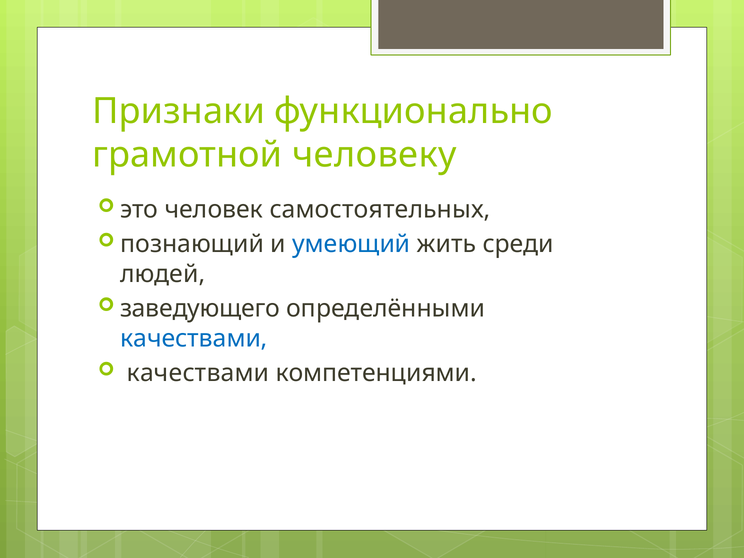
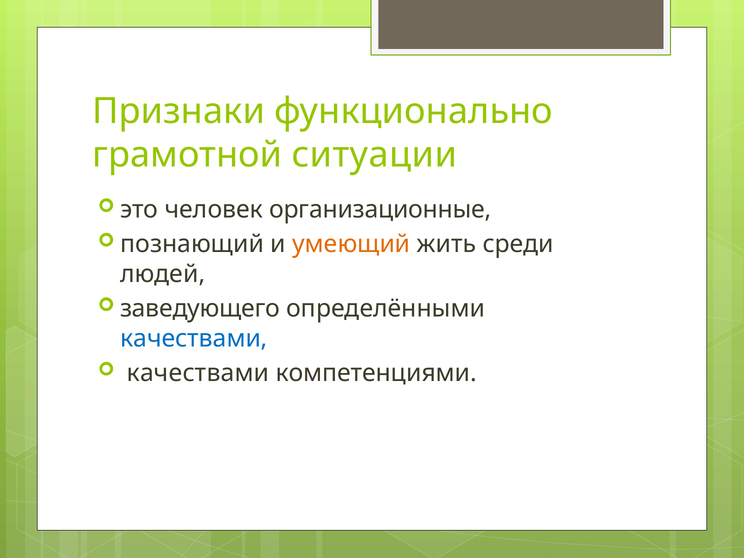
человеку: человеку -> ситуации
самостоятельных: самостоятельных -> организационные
умеющий colour: blue -> orange
